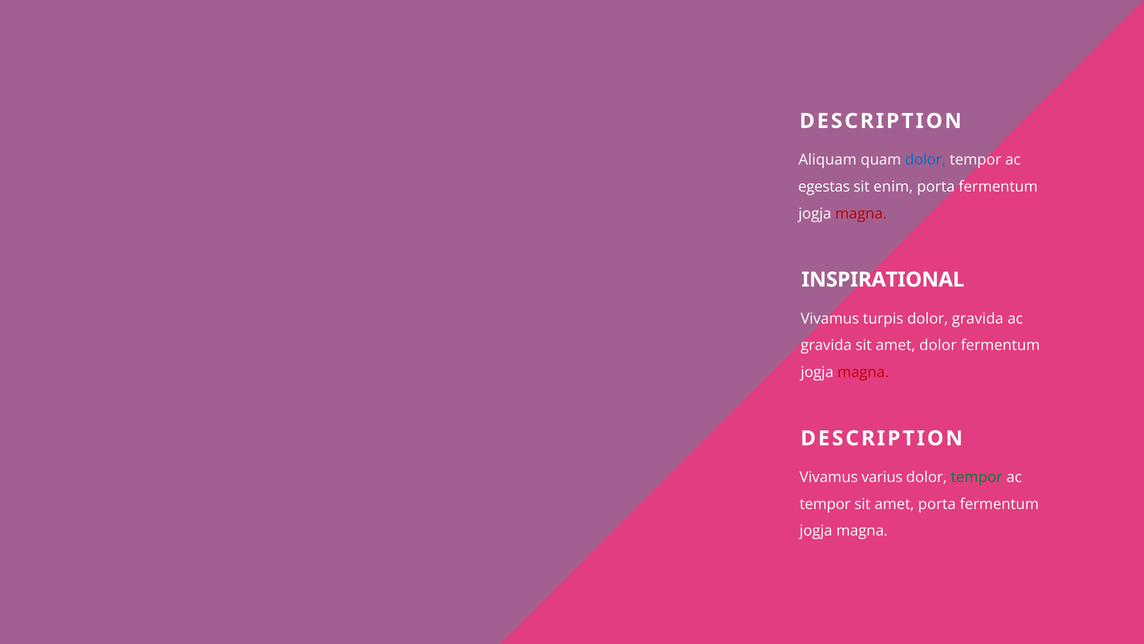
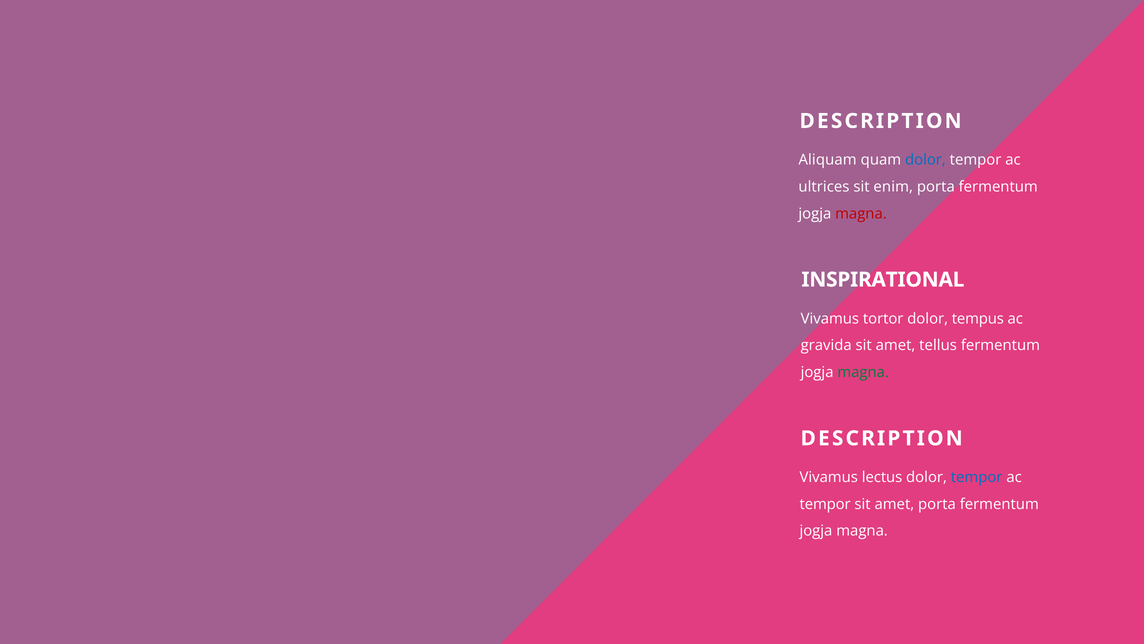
egestas: egestas -> ultrices
turpis: turpis -> tortor
dolor gravida: gravida -> tempus
amet dolor: dolor -> tellus
magna at (863, 372) colour: red -> green
varius: varius -> lectus
tempor at (977, 477) colour: green -> blue
